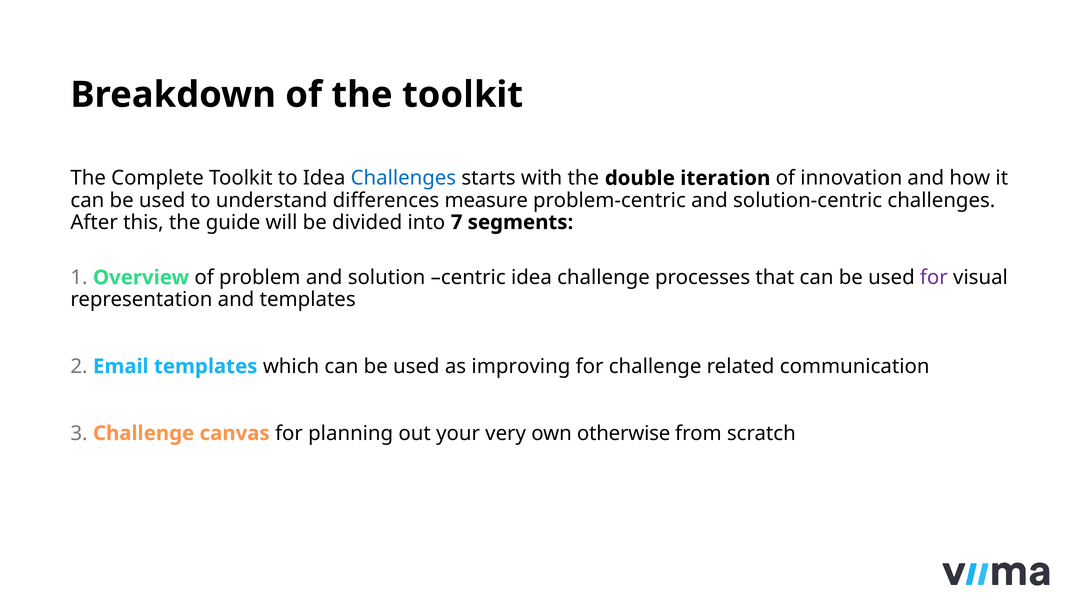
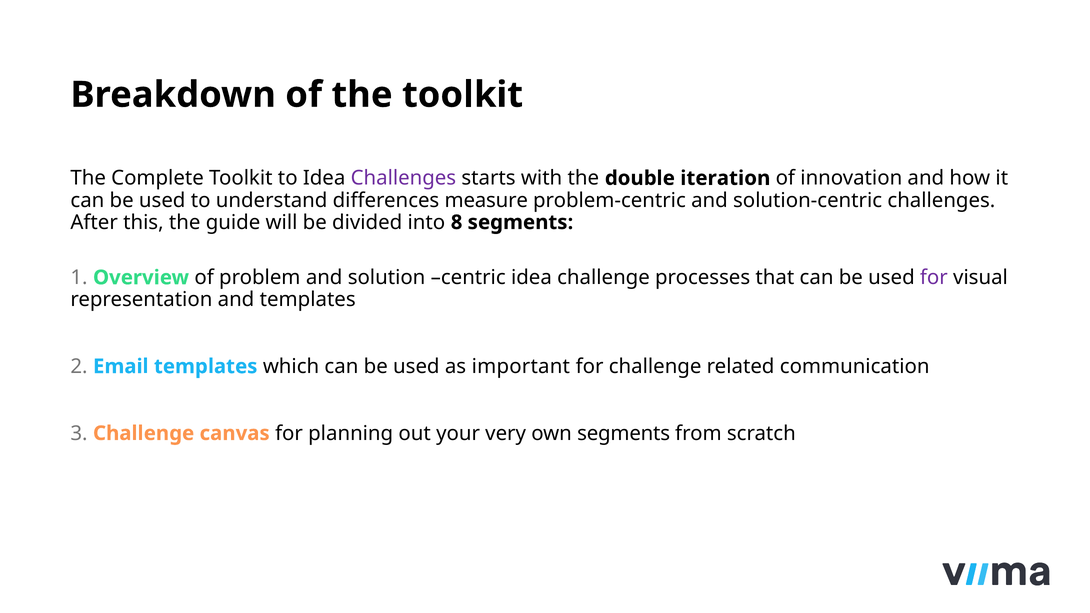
Challenges at (403, 178) colour: blue -> purple
7: 7 -> 8
improving: improving -> important
own otherwise: otherwise -> segments
